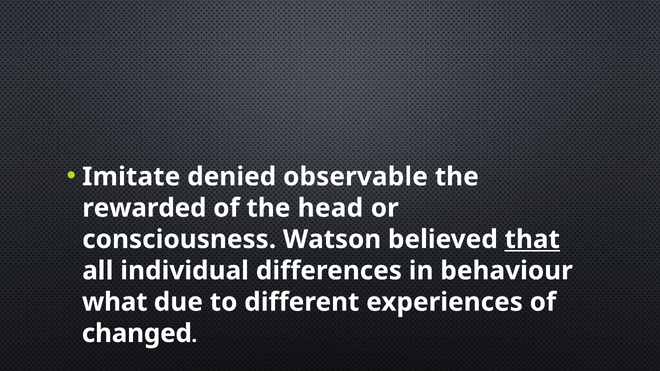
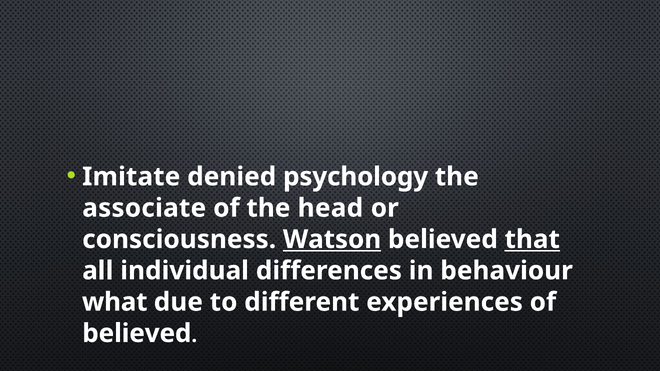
observable: observable -> psychology
rewarded: rewarded -> associate
Watson underline: none -> present
changed at (137, 334): changed -> believed
